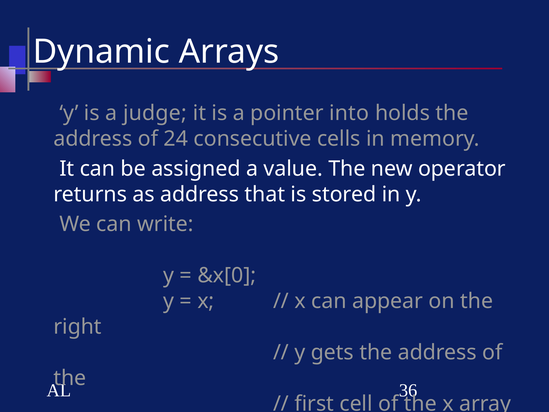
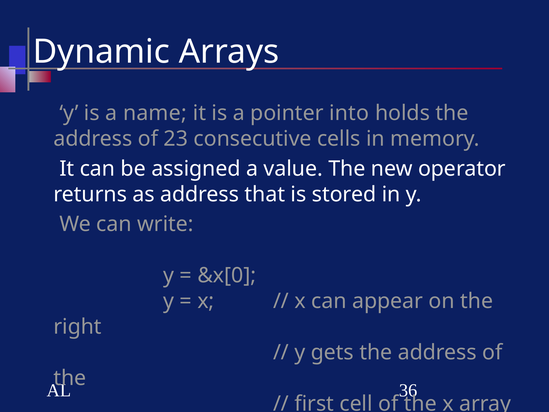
judge: judge -> name
24: 24 -> 23
